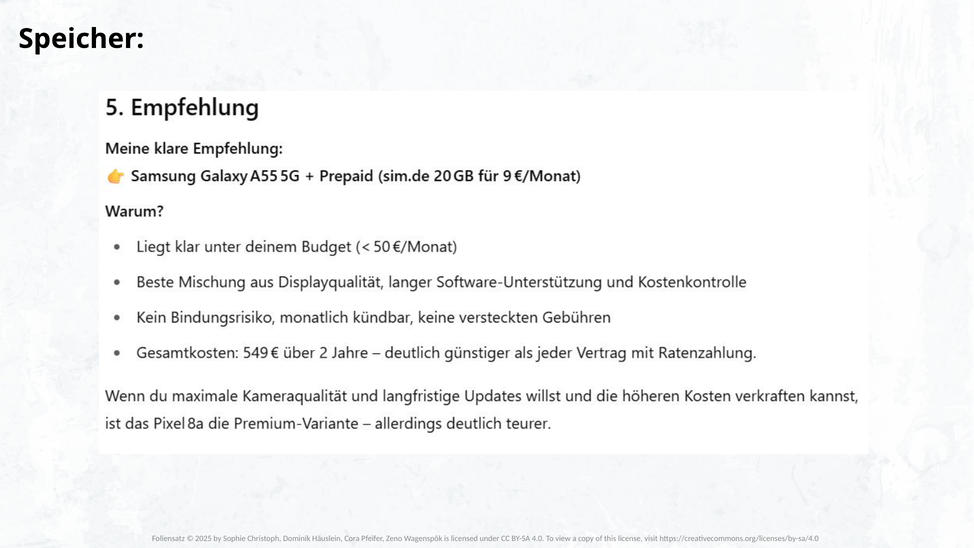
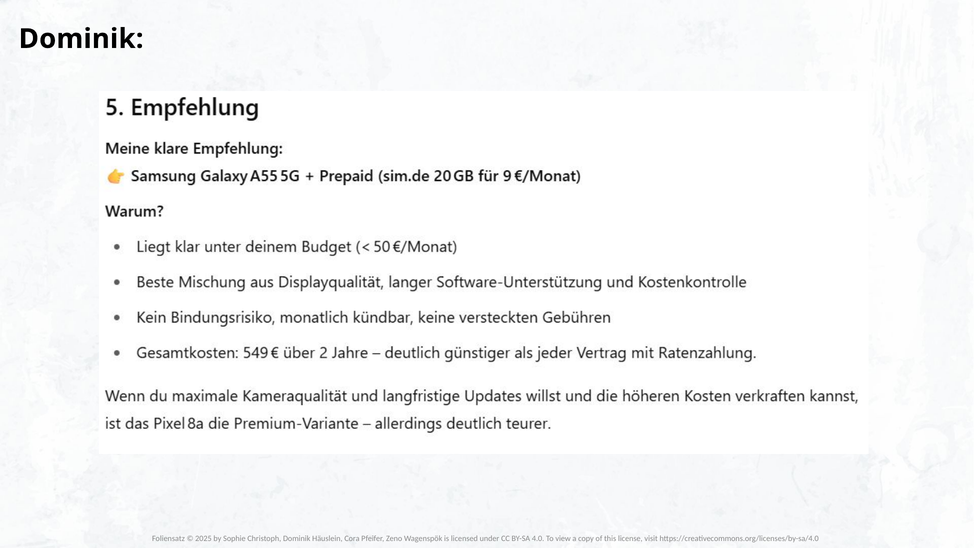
Speicher at (81, 39): Speicher -> Dominik
